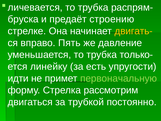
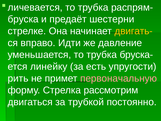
строению: строению -> шестерни
Пять: Пять -> Идти
только-: только- -> бруска-
идти: идти -> рить
первоначальную colour: light green -> pink
